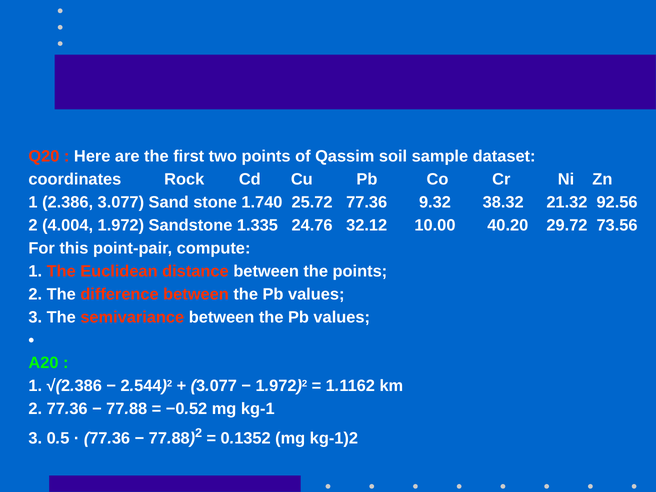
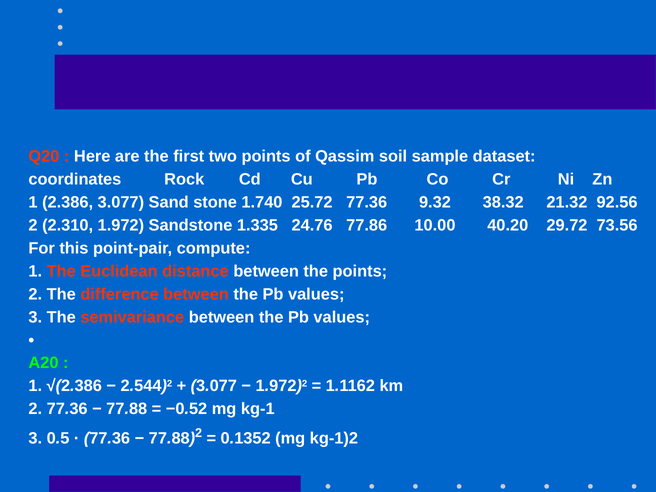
4.004: 4.004 -> 2.310
32.12: 32.12 -> 77.86
